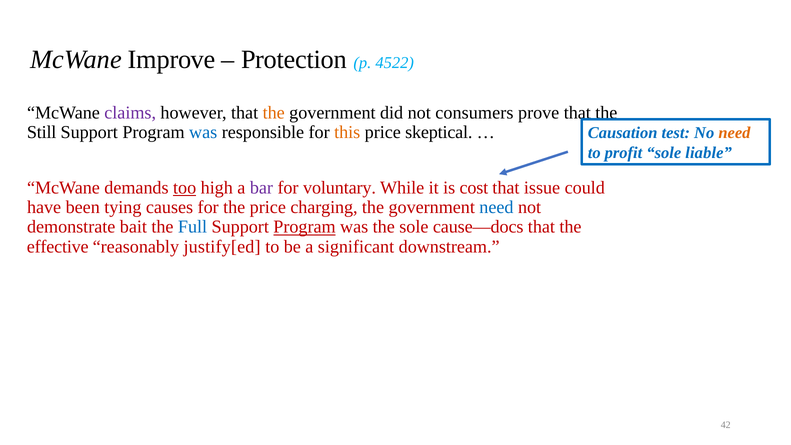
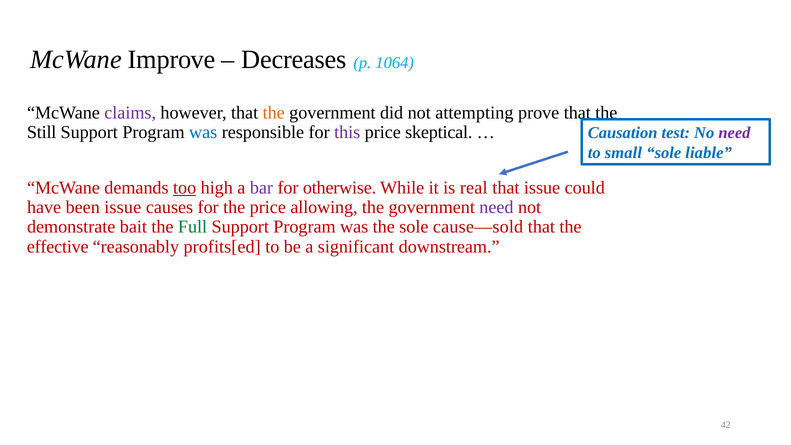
Protection: Protection -> Decreases
4522: 4522 -> 1064
consumers: consumers -> attempting
this colour: orange -> purple
need at (734, 133) colour: orange -> purple
profit: profit -> small
voluntary: voluntary -> otherwise
cost: cost -> real
been tying: tying -> issue
charging: charging -> allowing
need at (496, 207) colour: blue -> purple
Full colour: blue -> green
Program at (305, 227) underline: present -> none
cause—docs: cause—docs -> cause—sold
justify[ed: justify[ed -> profits[ed
